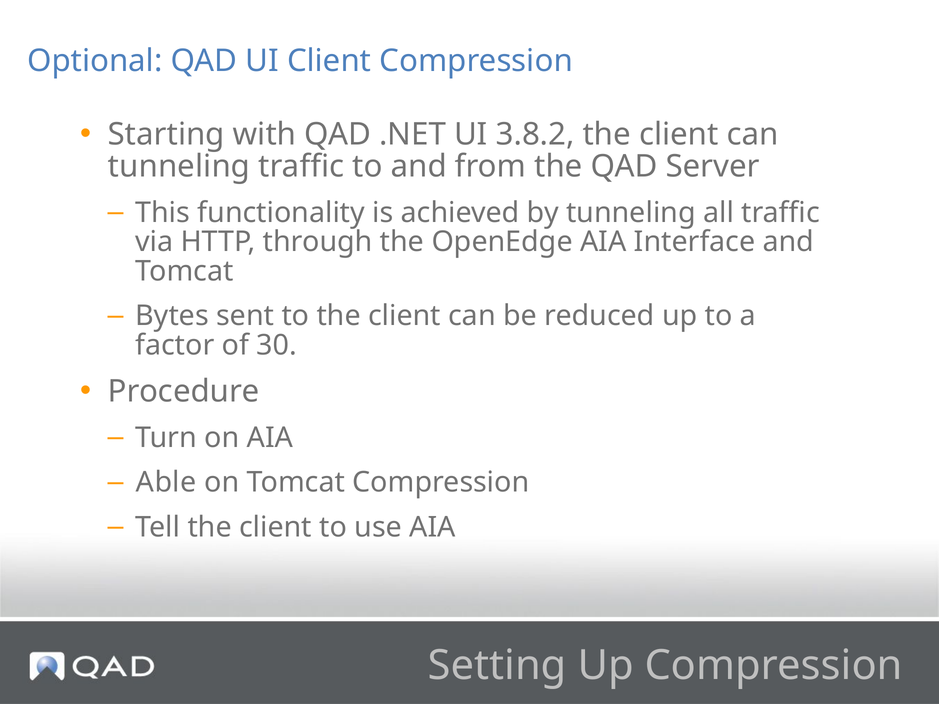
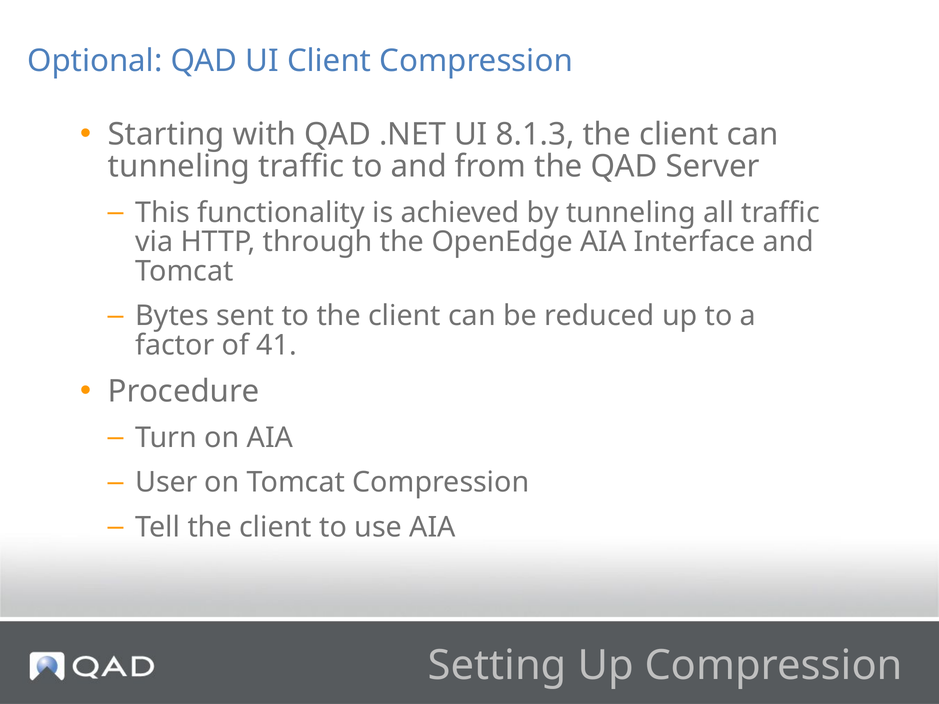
3.8.2: 3.8.2 -> 8.1.3
30: 30 -> 41
Able: Able -> User
